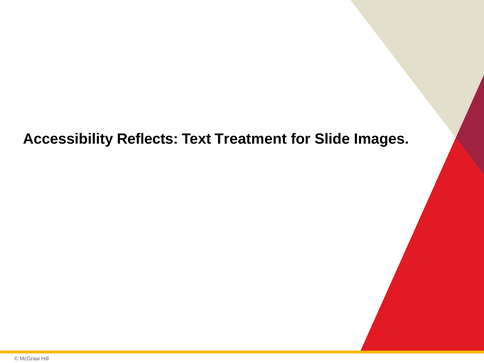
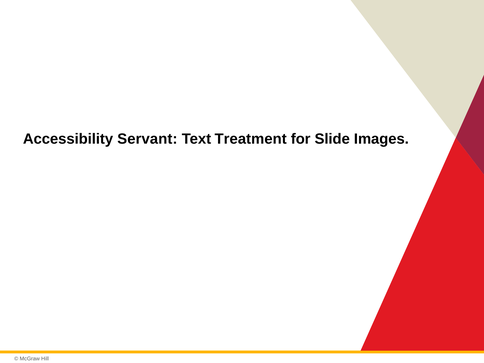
Reflects: Reflects -> Servant
